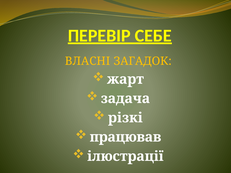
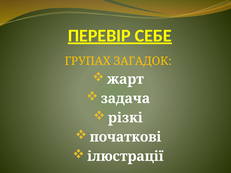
ВЛАСНІ: ВЛАСНІ -> ГРУПАХ
працював: працював -> початкові
